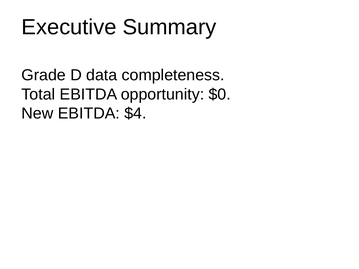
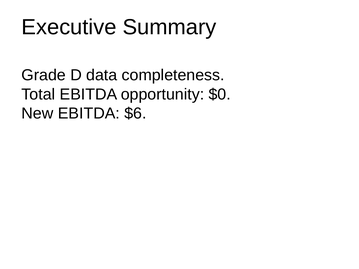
$4: $4 -> $6
